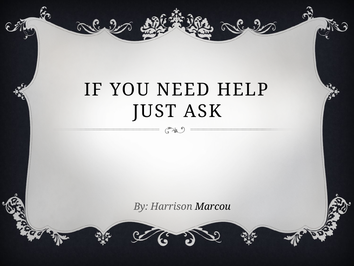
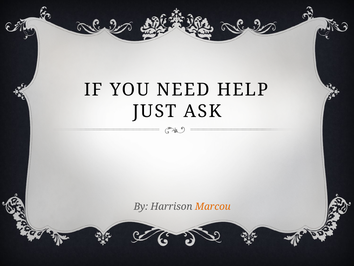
Marcou colour: black -> orange
